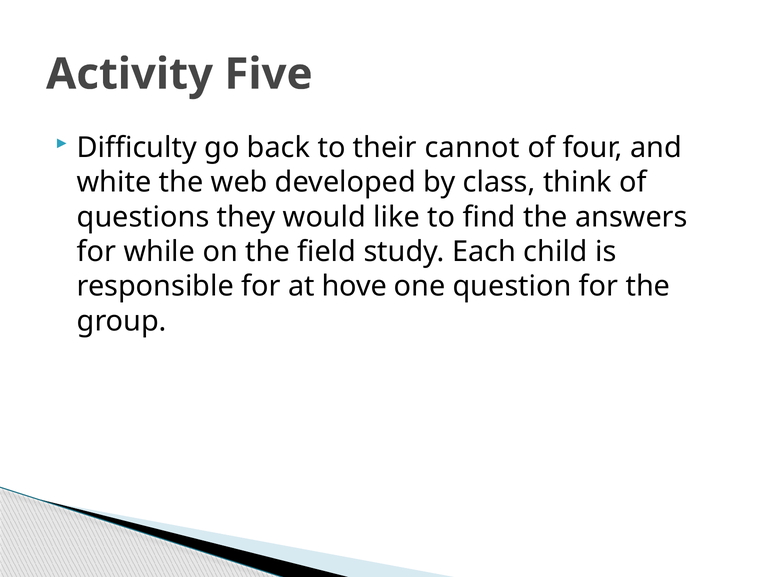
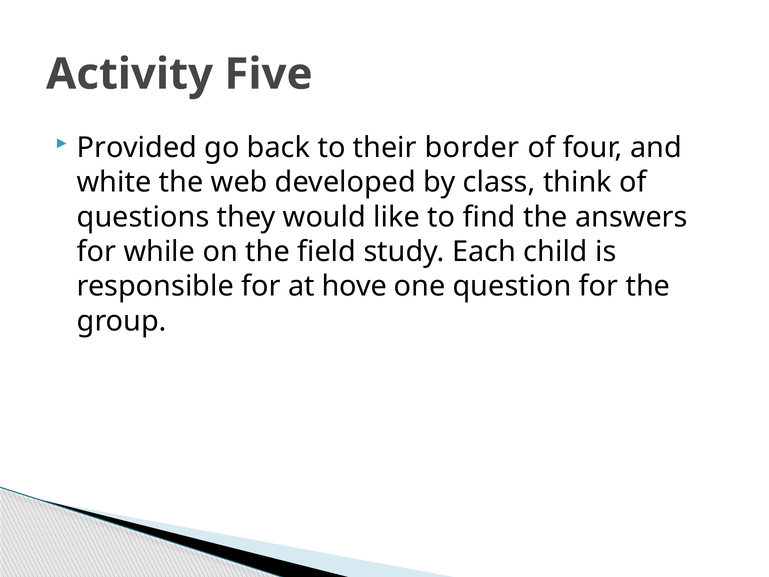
Difficulty: Difficulty -> Provided
cannot: cannot -> border
